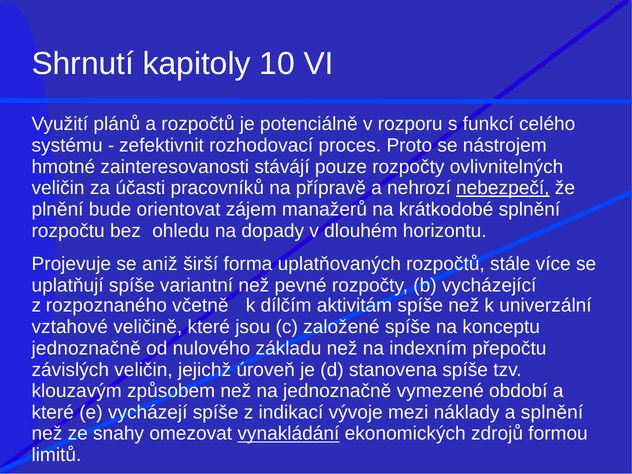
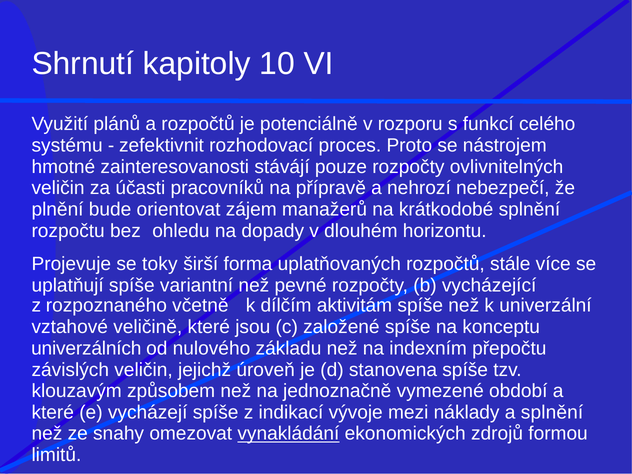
nebezpečí underline: present -> none
aniž: aniž -> toky
jednoznačně at (86, 348): jednoznačně -> univerzálních
